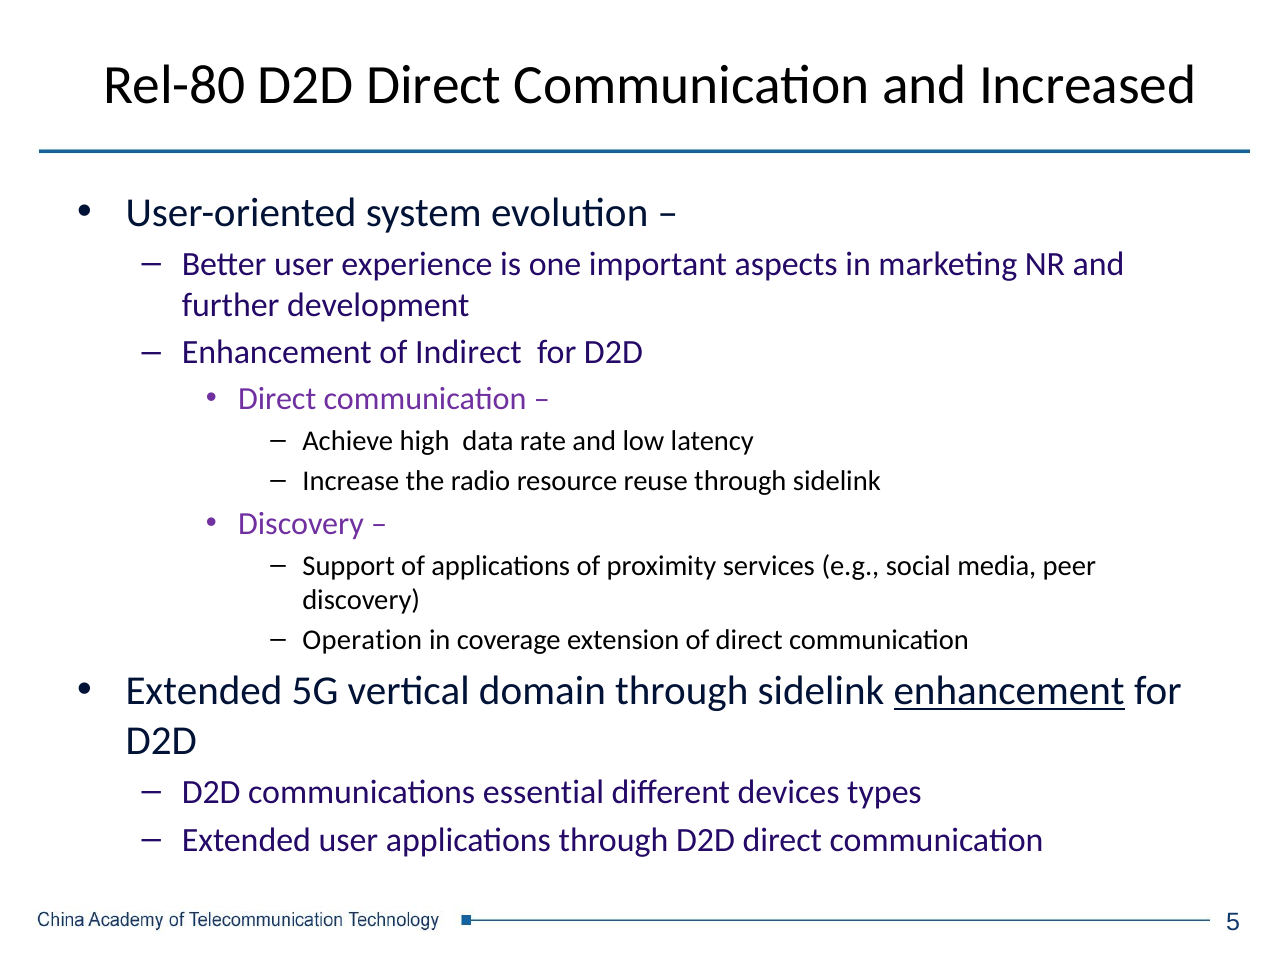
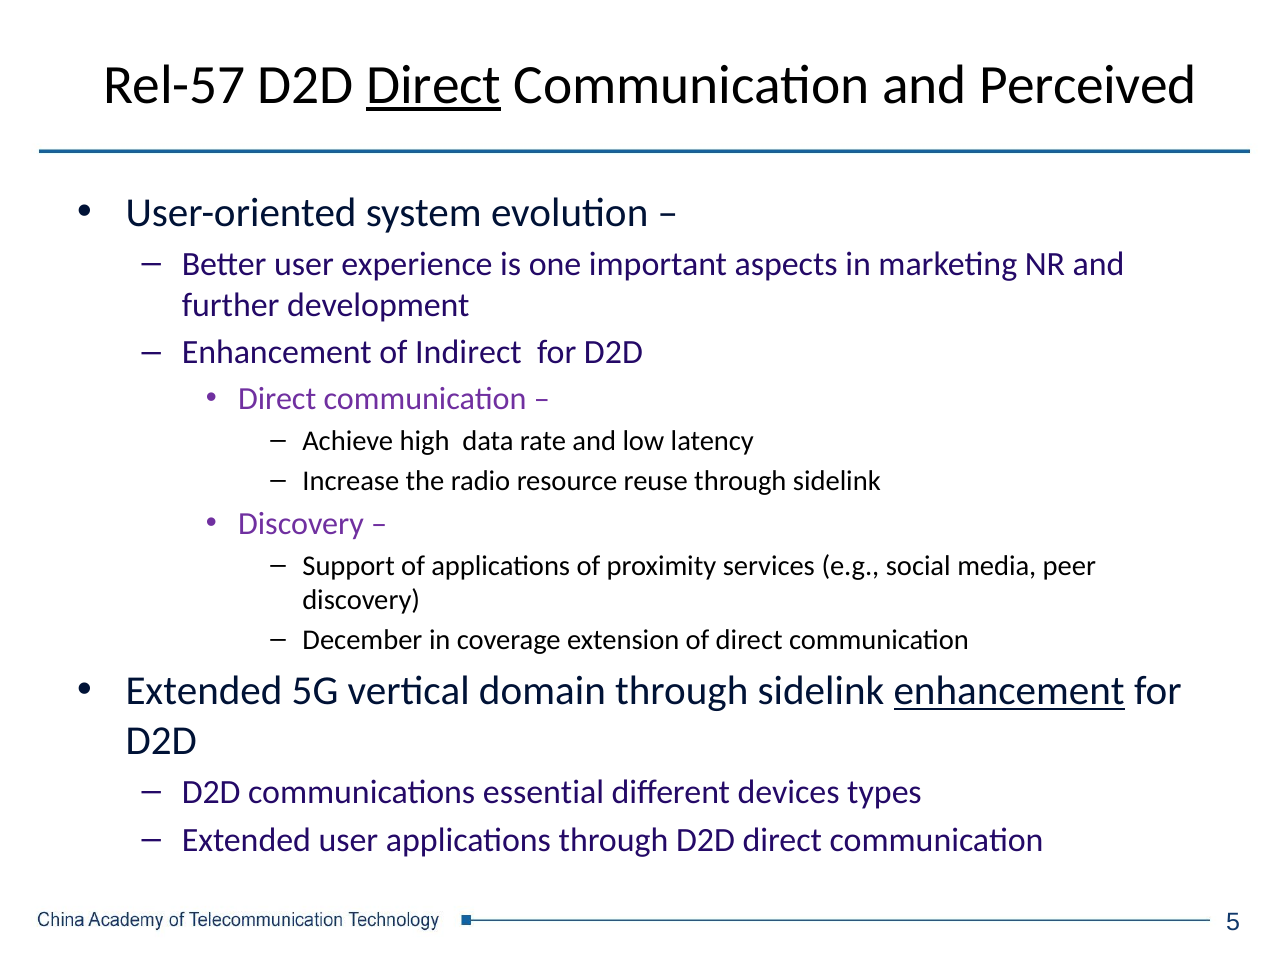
Rel-80: Rel-80 -> Rel-57
Direct at (434, 85) underline: none -> present
Increased: Increased -> Perceived
Operation: Operation -> December
